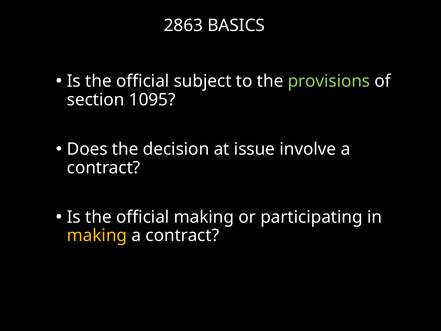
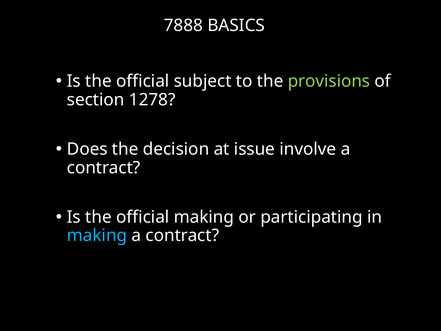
2863: 2863 -> 7888
1095: 1095 -> 1278
making at (97, 235) colour: yellow -> light blue
